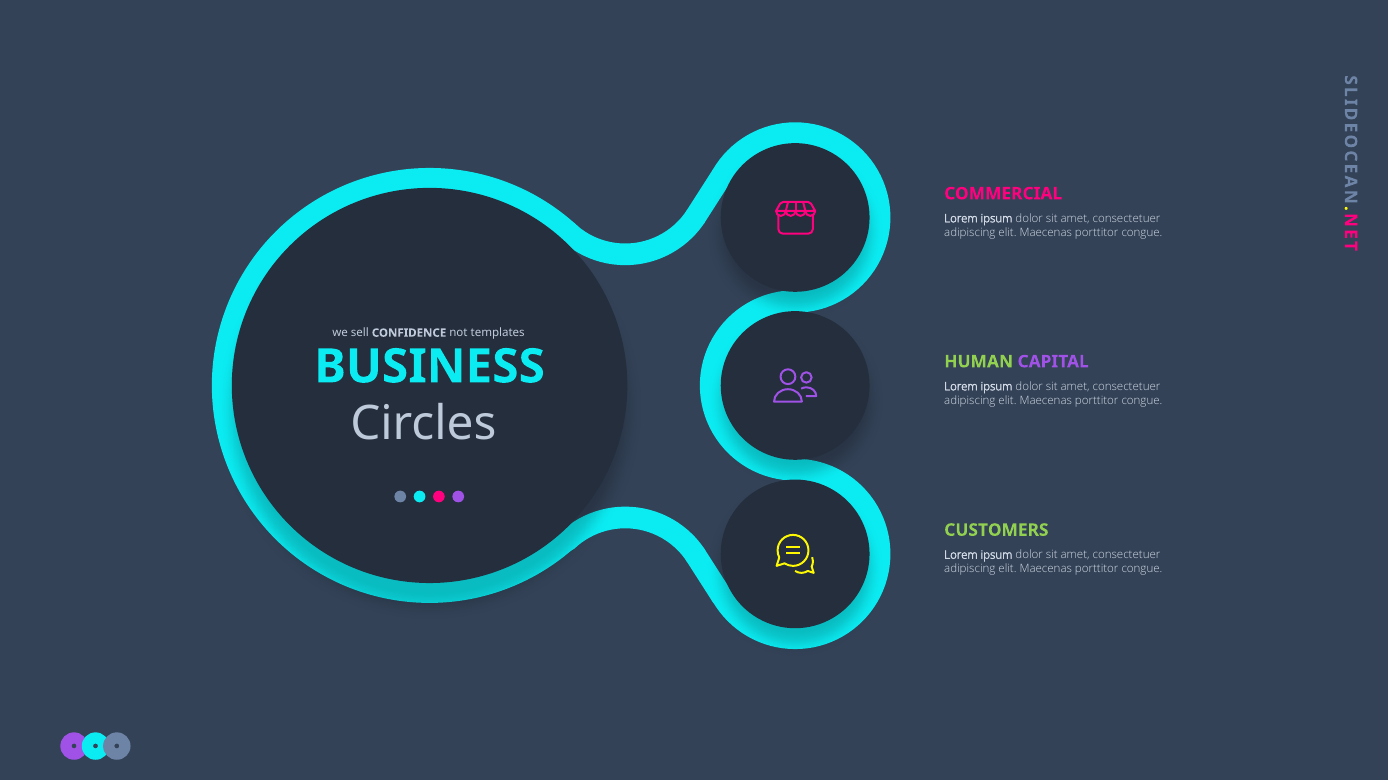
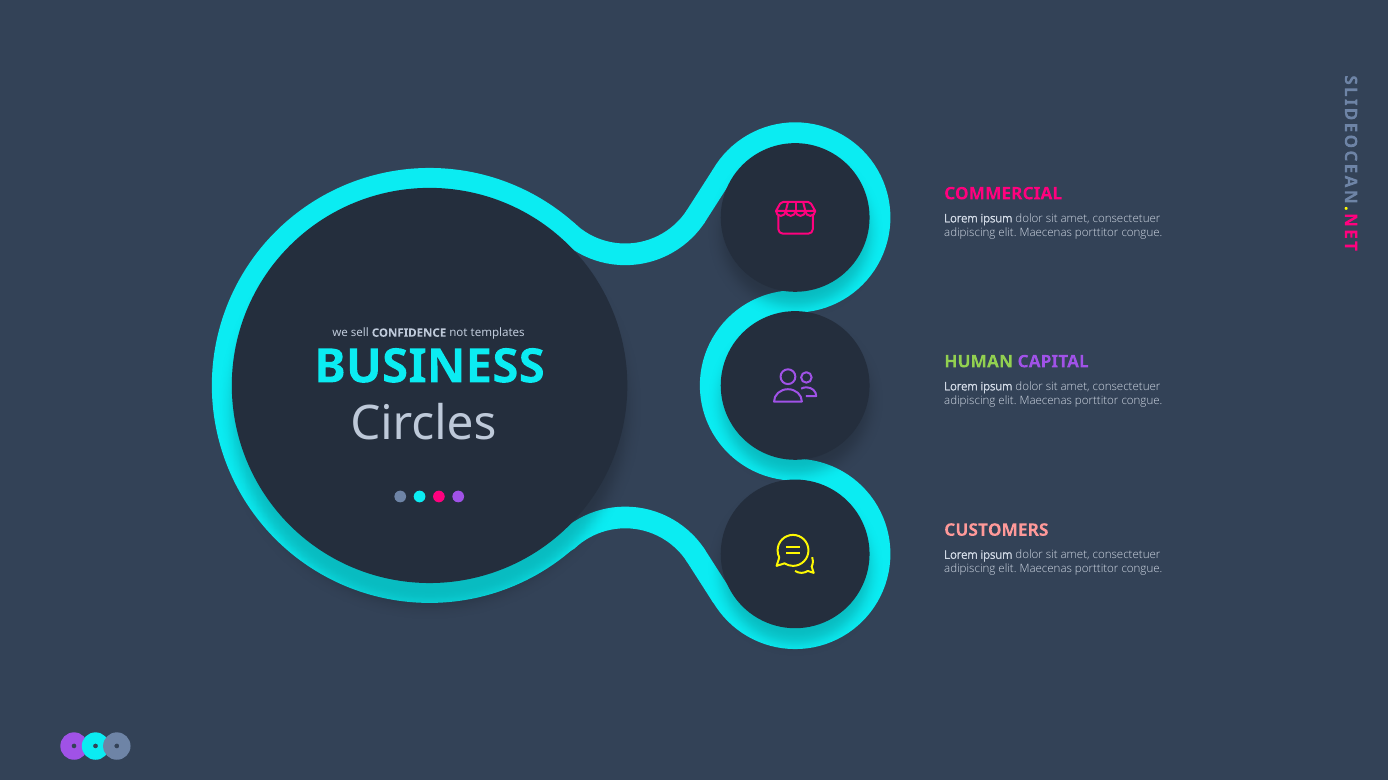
CUSTOMERS colour: light green -> pink
